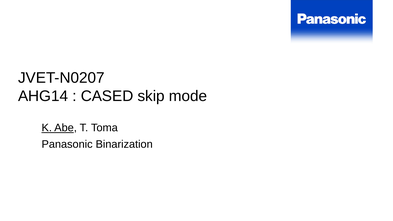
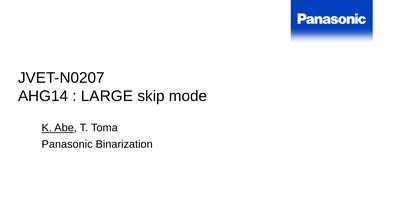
CASED: CASED -> LARGE
